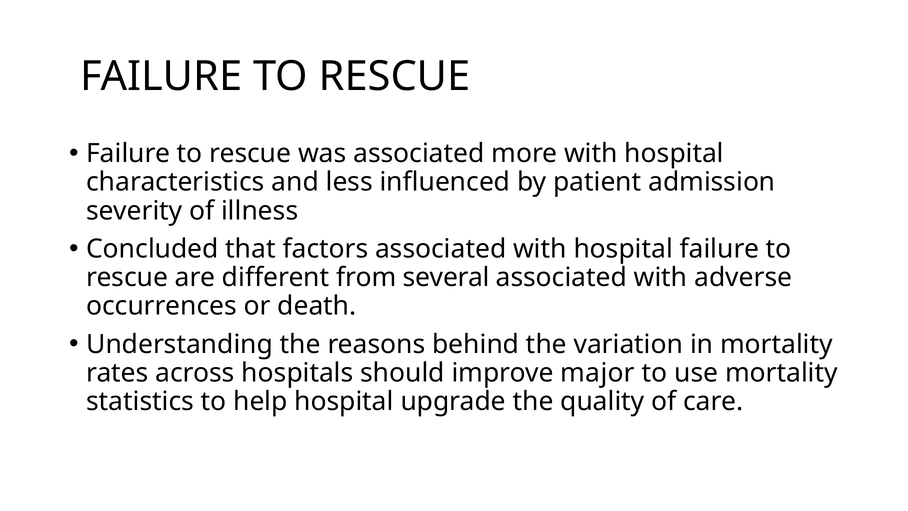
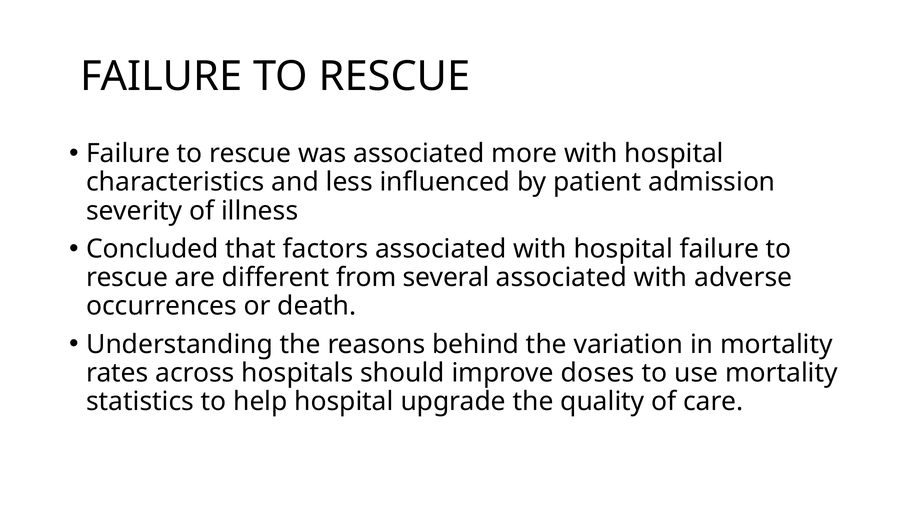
major: major -> doses
